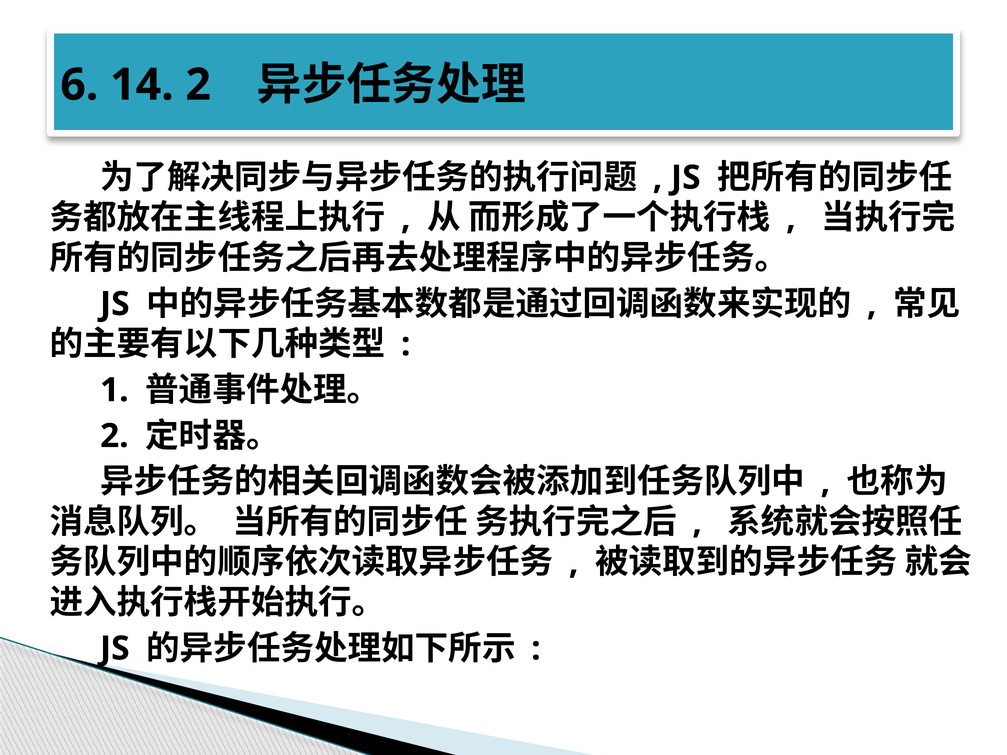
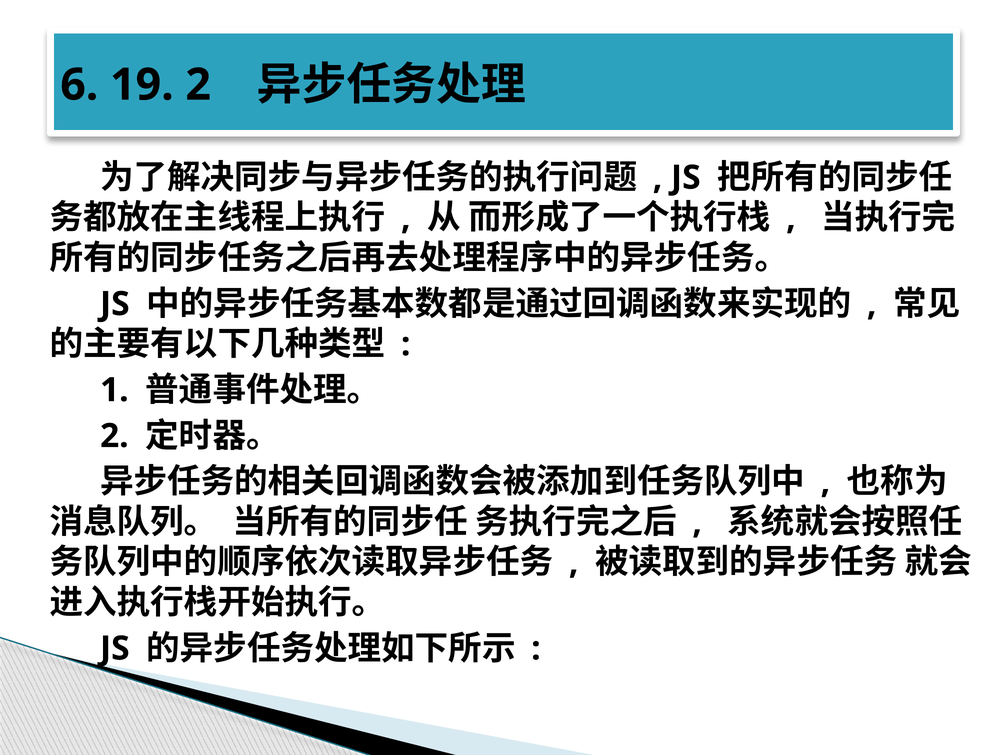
14: 14 -> 19
